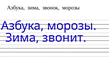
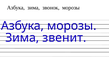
звонит: звонит -> звенит
